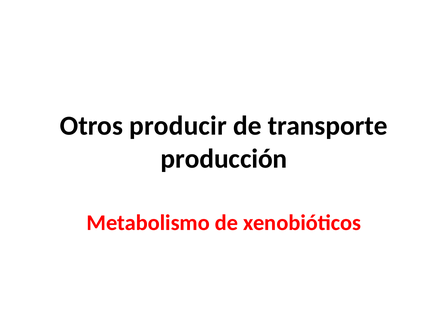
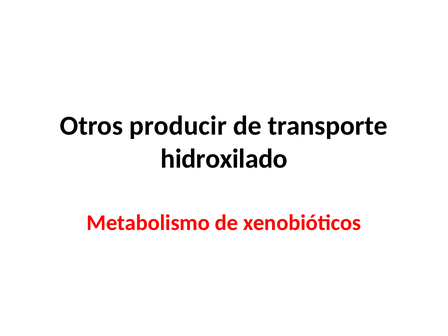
producción: producción -> hidroxilado
